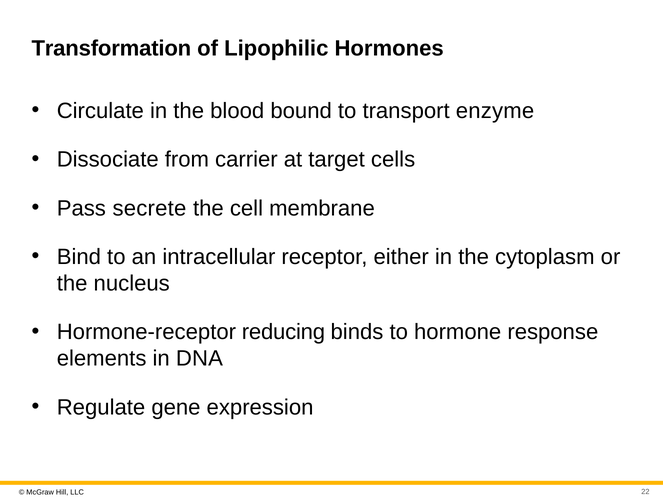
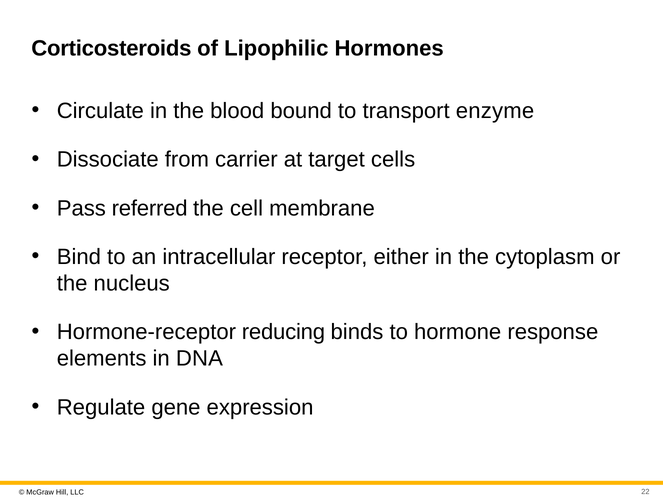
Transformation: Transformation -> Corticosteroids
secrete: secrete -> referred
